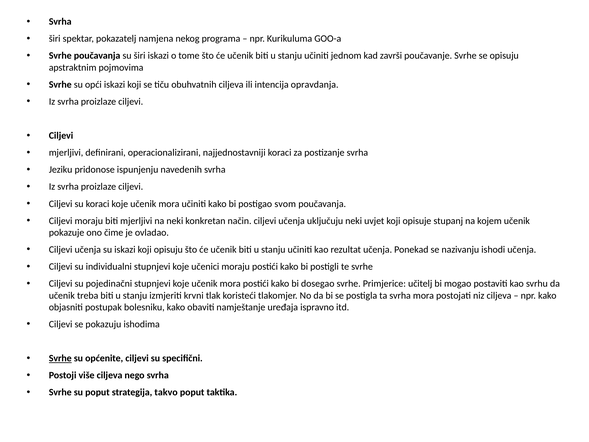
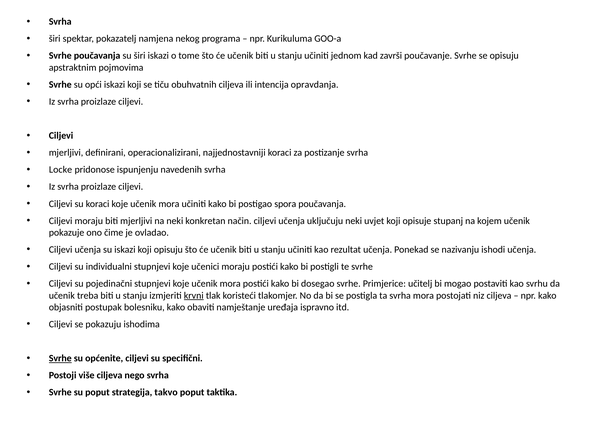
Jeziku: Jeziku -> Locke
svom: svom -> spora
krvni underline: none -> present
